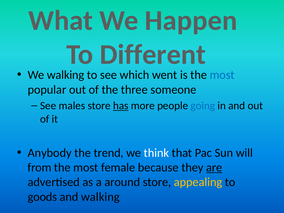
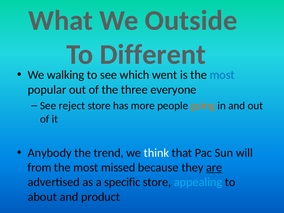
Happen: Happen -> Outside
someone: someone -> everyone
males: males -> reject
has underline: present -> none
going colour: blue -> orange
female: female -> missed
around: around -> specific
appealing colour: yellow -> light blue
goods: goods -> about
and walking: walking -> product
